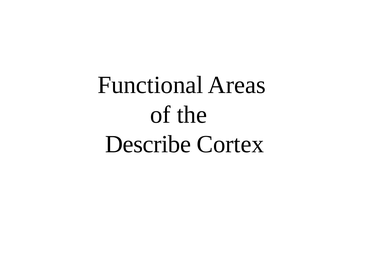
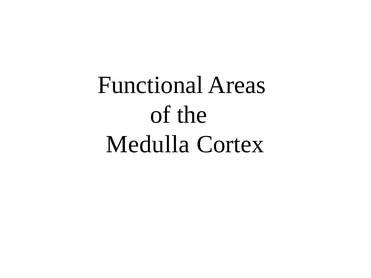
Describe: Describe -> Medulla
